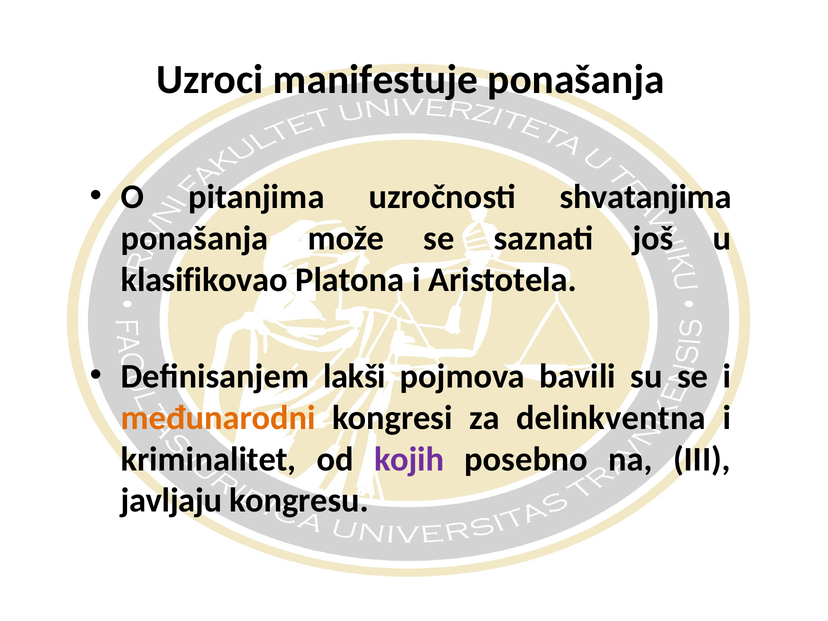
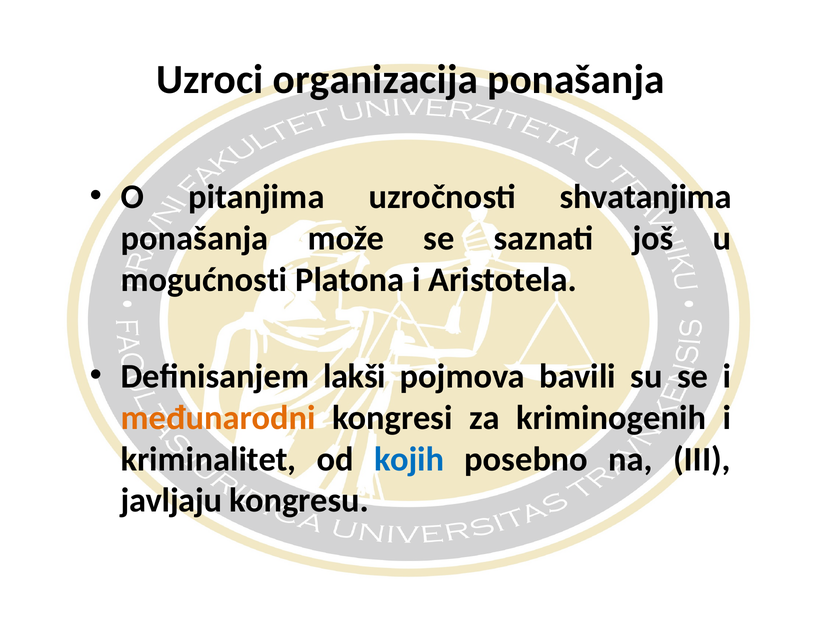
manifestuje: manifestuje -> organizacija
klasifikovao: klasifikovao -> mogućnosti
delinkventna: delinkventna -> kriminogenih
kojih colour: purple -> blue
